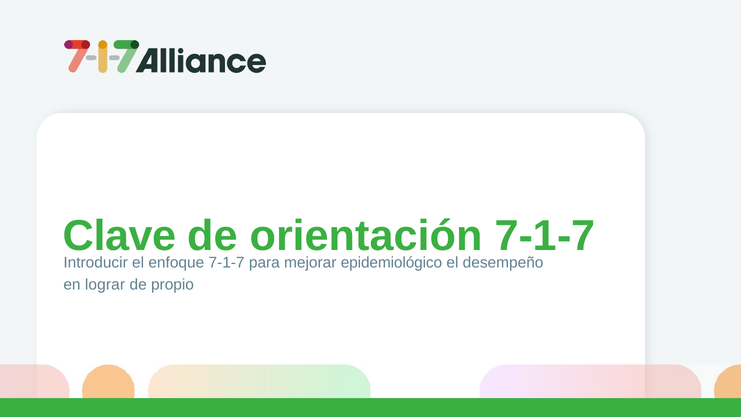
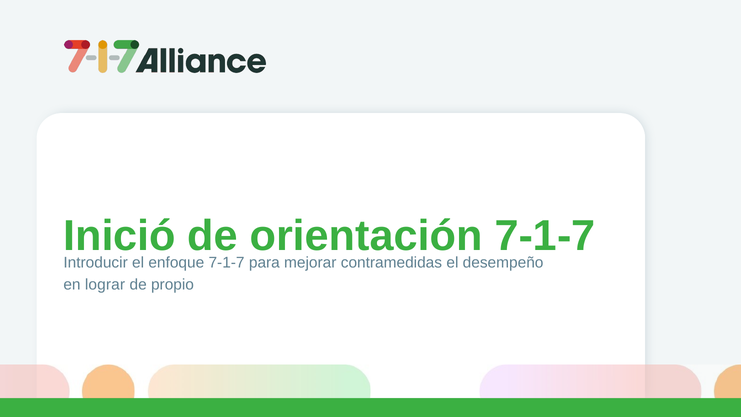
Clave: Clave -> Inició
epidemiológico: epidemiológico -> contramedidas
